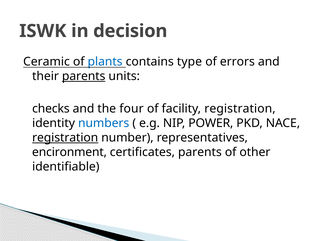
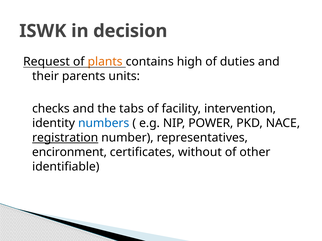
Ceramic: Ceramic -> Request
plants colour: blue -> orange
type: type -> high
errors: errors -> duties
parents at (84, 76) underline: present -> none
four: four -> tabs
facility registration: registration -> intervention
certificates parents: parents -> without
